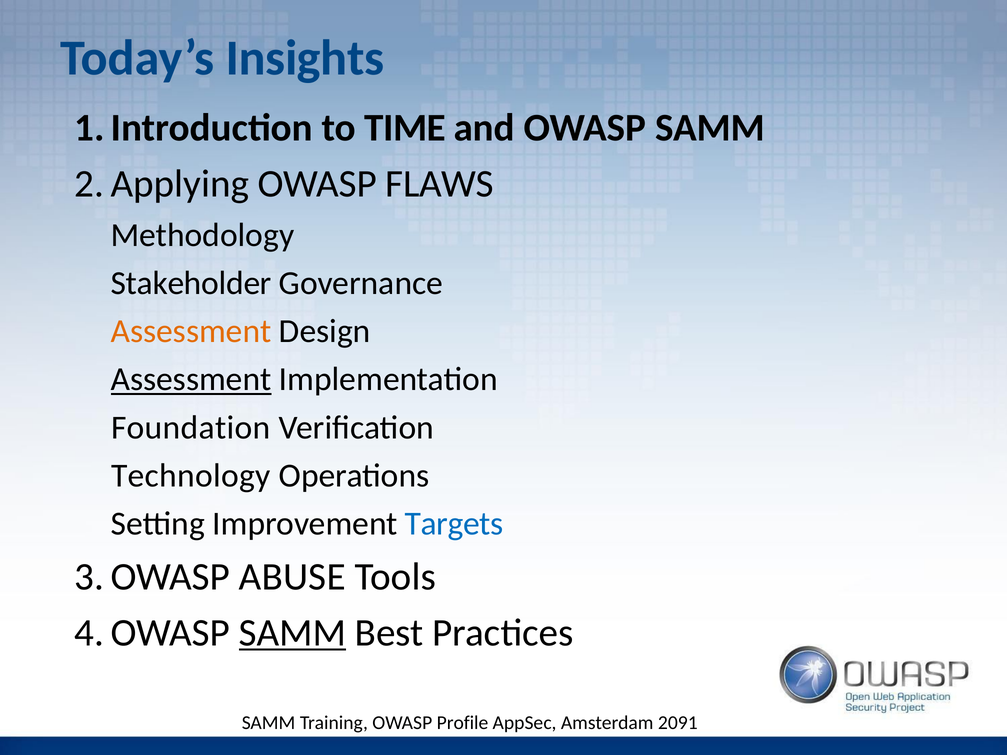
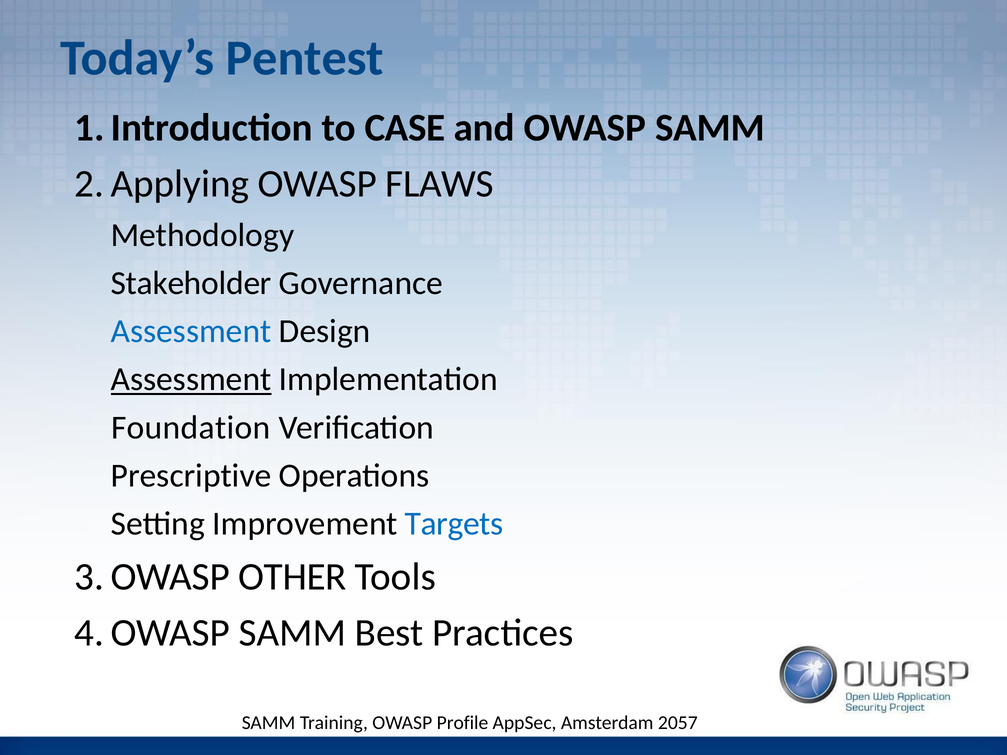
Insights: Insights -> Pentest
TIME: TIME -> CASE
Assessment at (191, 331) colour: orange -> blue
Technology: Technology -> Prescriptive
ABUSE: ABUSE -> OTHER
SAMM at (292, 633) underline: present -> none
2091: 2091 -> 2057
